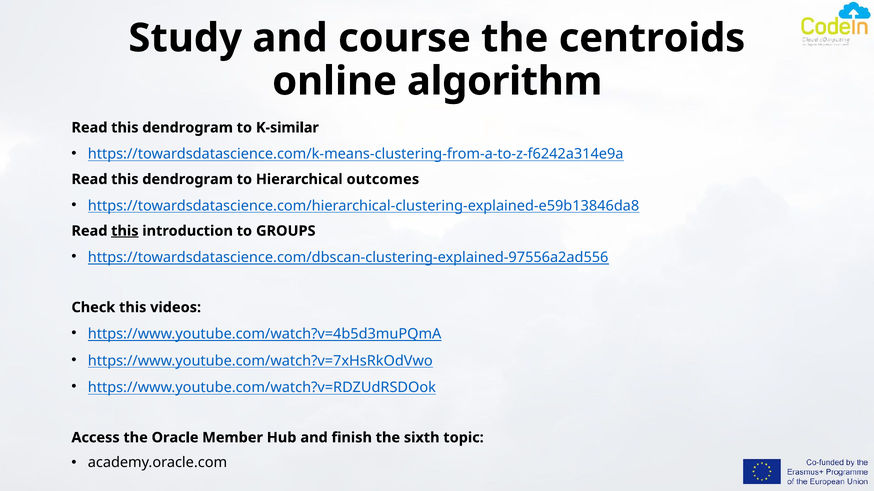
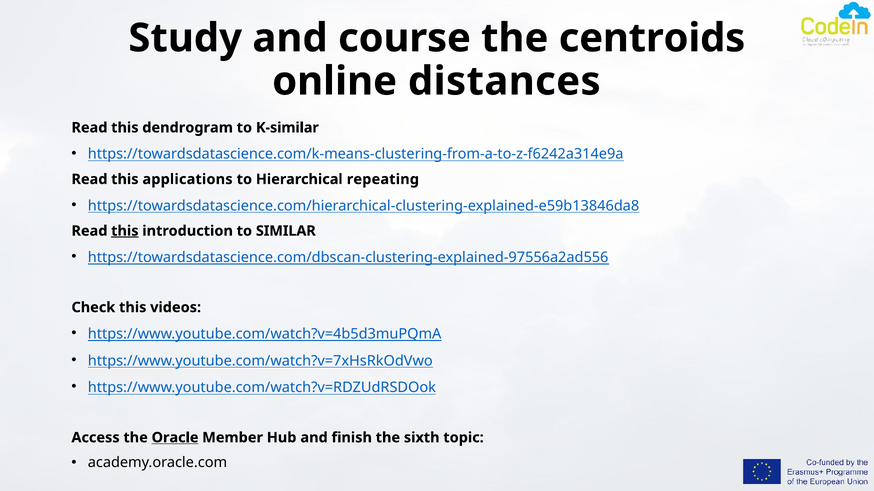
algorithm: algorithm -> distances
dendrogram at (188, 180): dendrogram -> applications
outcomes: outcomes -> repeating
GROUPS: GROUPS -> SIMILAR
Oracle underline: none -> present
